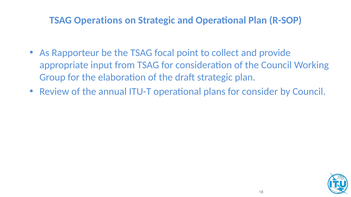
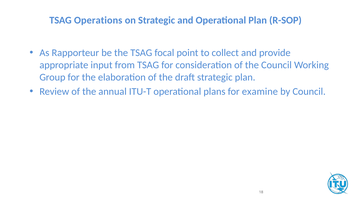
consider: consider -> examine
